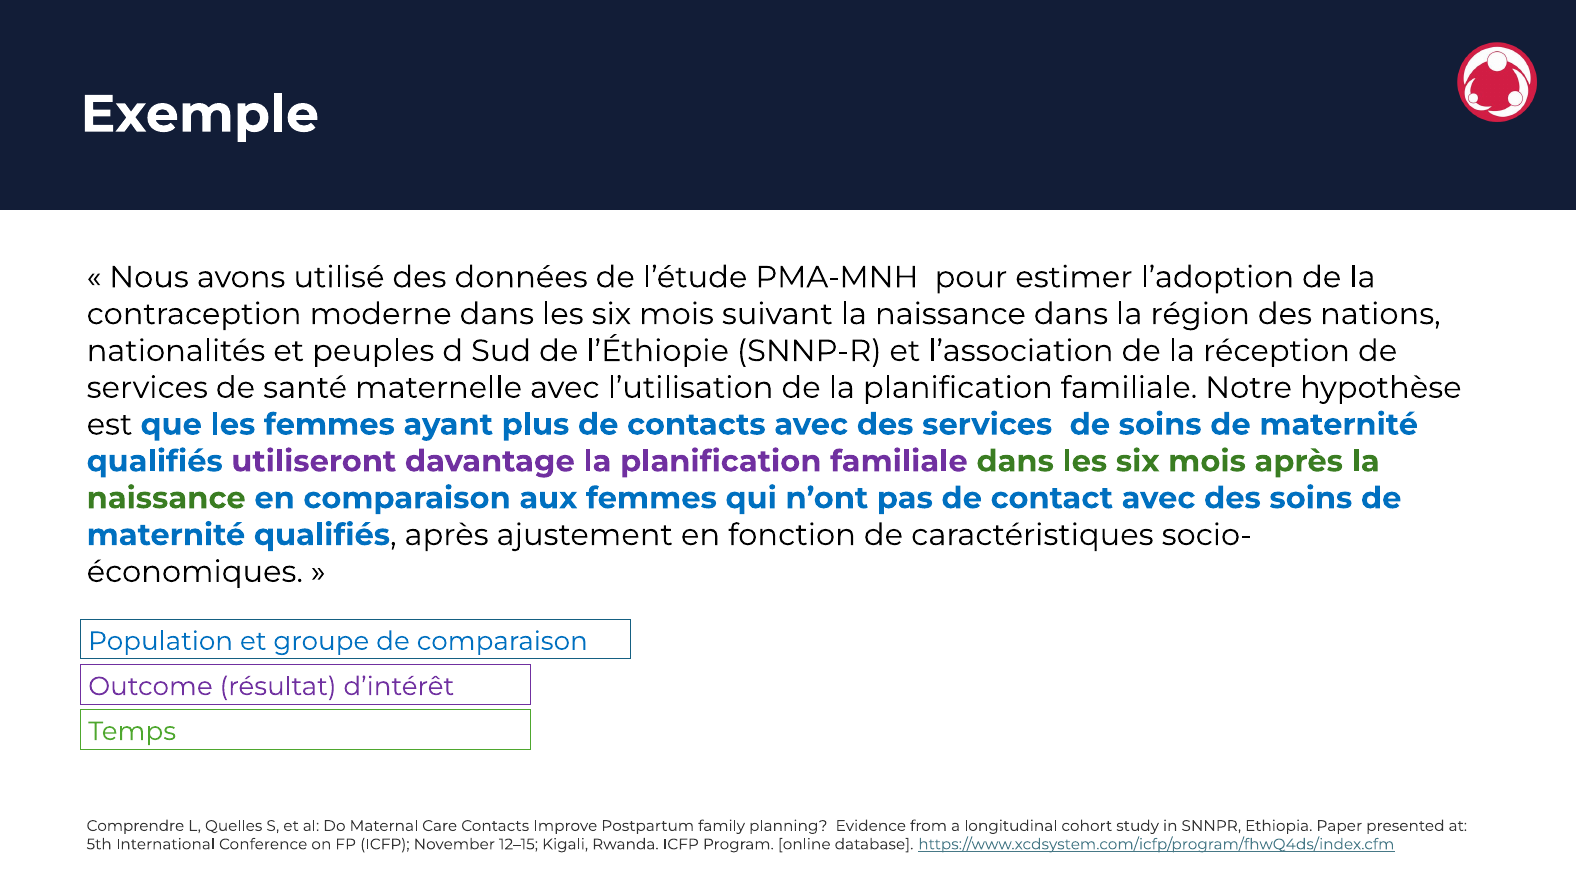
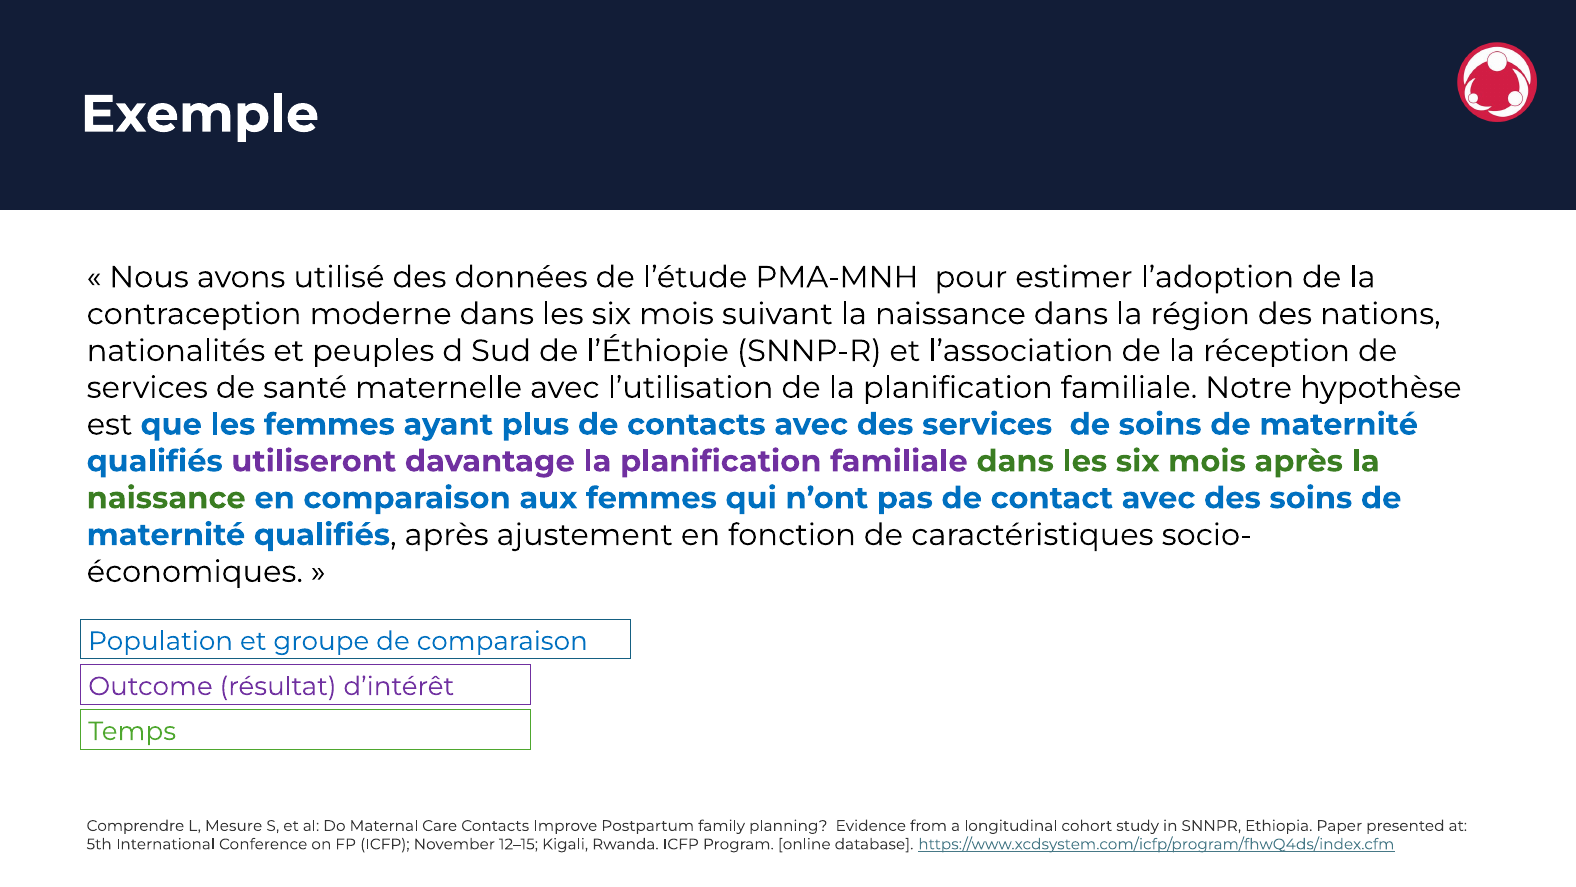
Quelles: Quelles -> Mesure
